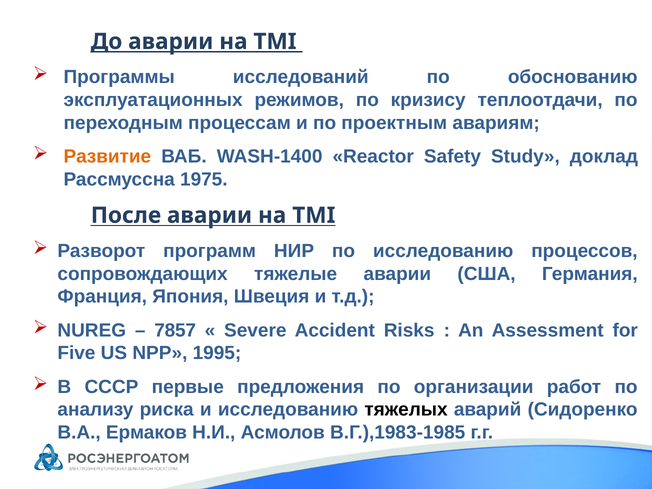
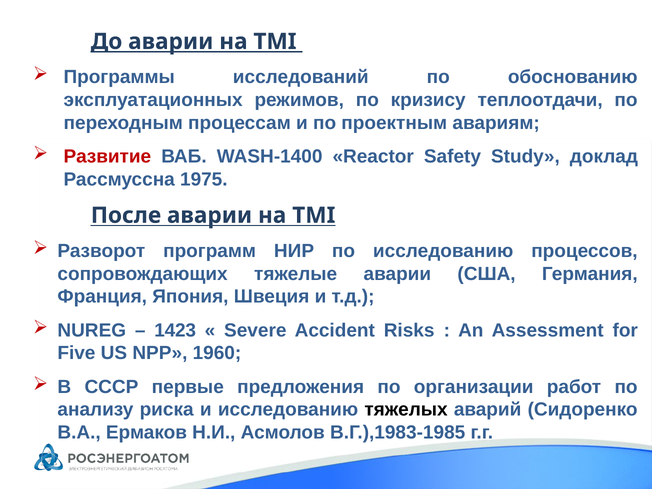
Развитие colour: orange -> red
7857: 7857 -> 1423
1995: 1995 -> 1960
